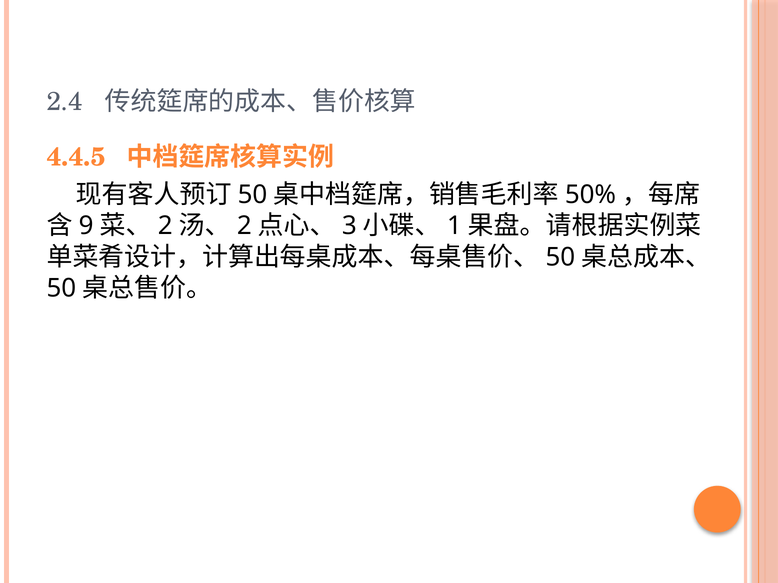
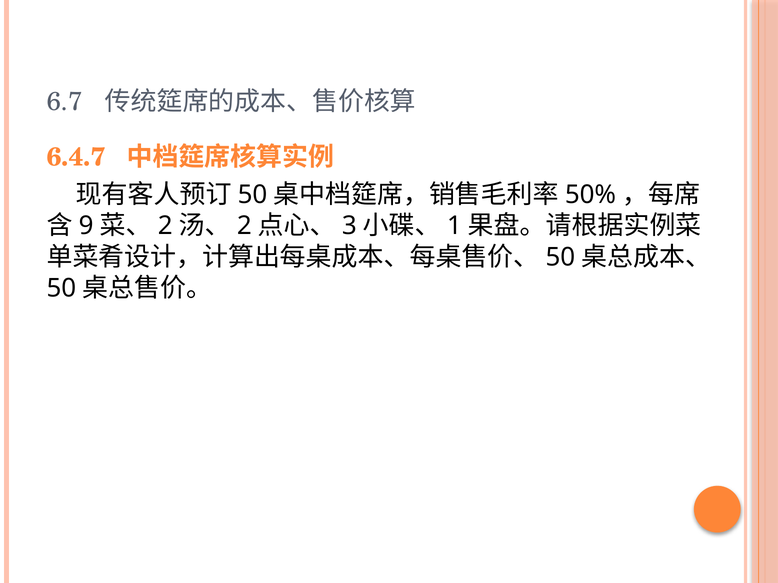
2.4: 2.4 -> 6.7
4.4.5: 4.4.5 -> 6.4.7
